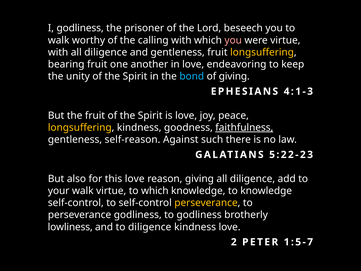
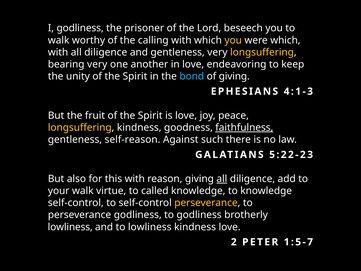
you at (233, 40) colour: pink -> yellow
were virtue: virtue -> which
gentleness fruit: fruit -> very
bearing fruit: fruit -> very
this love: love -> with
all at (222, 179) underline: none -> present
to which: which -> called
to diligence: diligence -> lowliness
